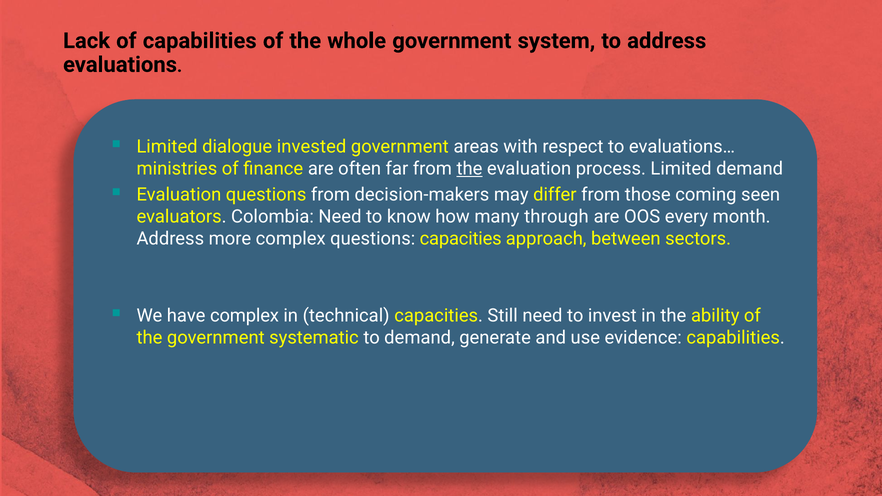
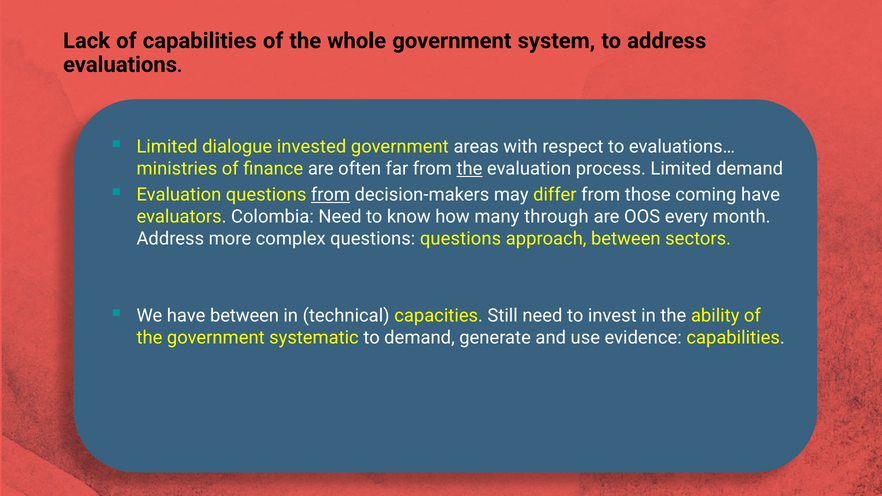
from at (330, 195) underline: none -> present
coming seen: seen -> have
questions capacities: capacities -> questions
have complex: complex -> between
